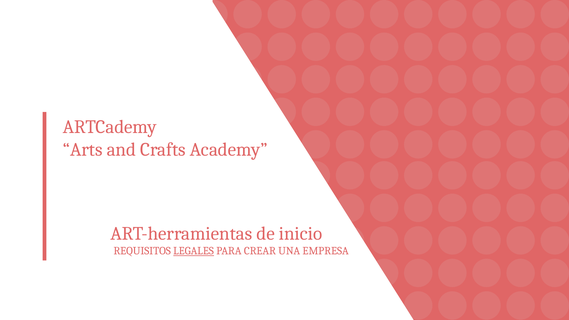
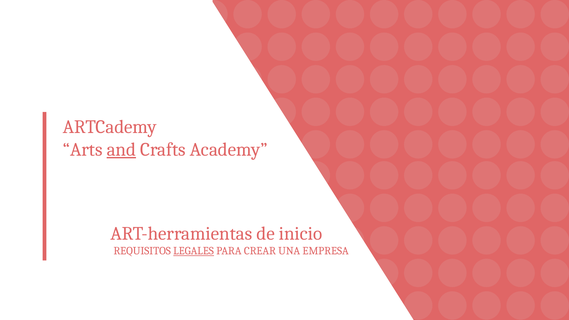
and underline: none -> present
